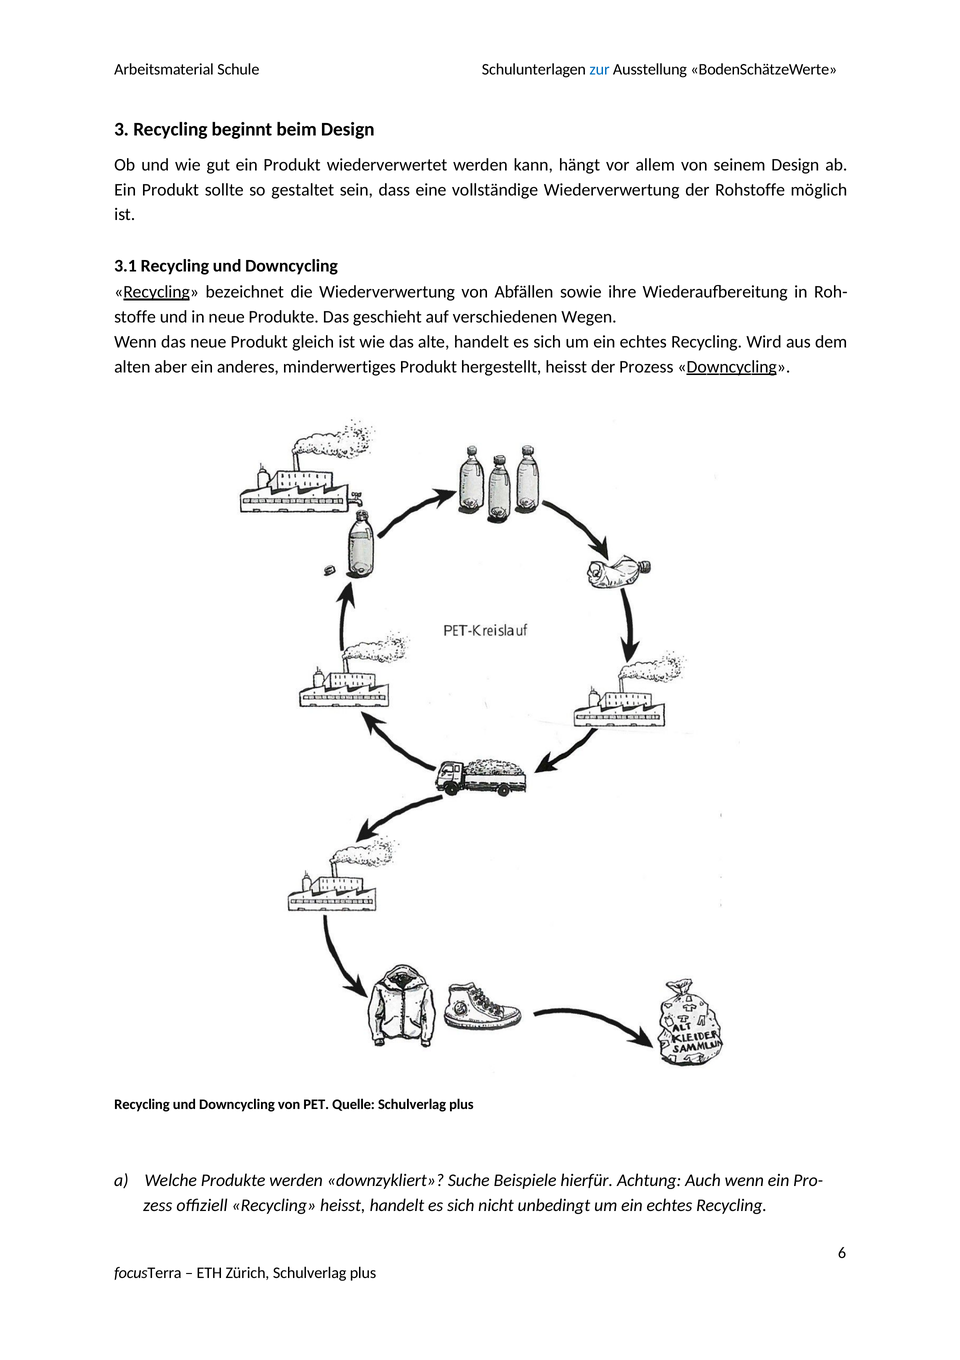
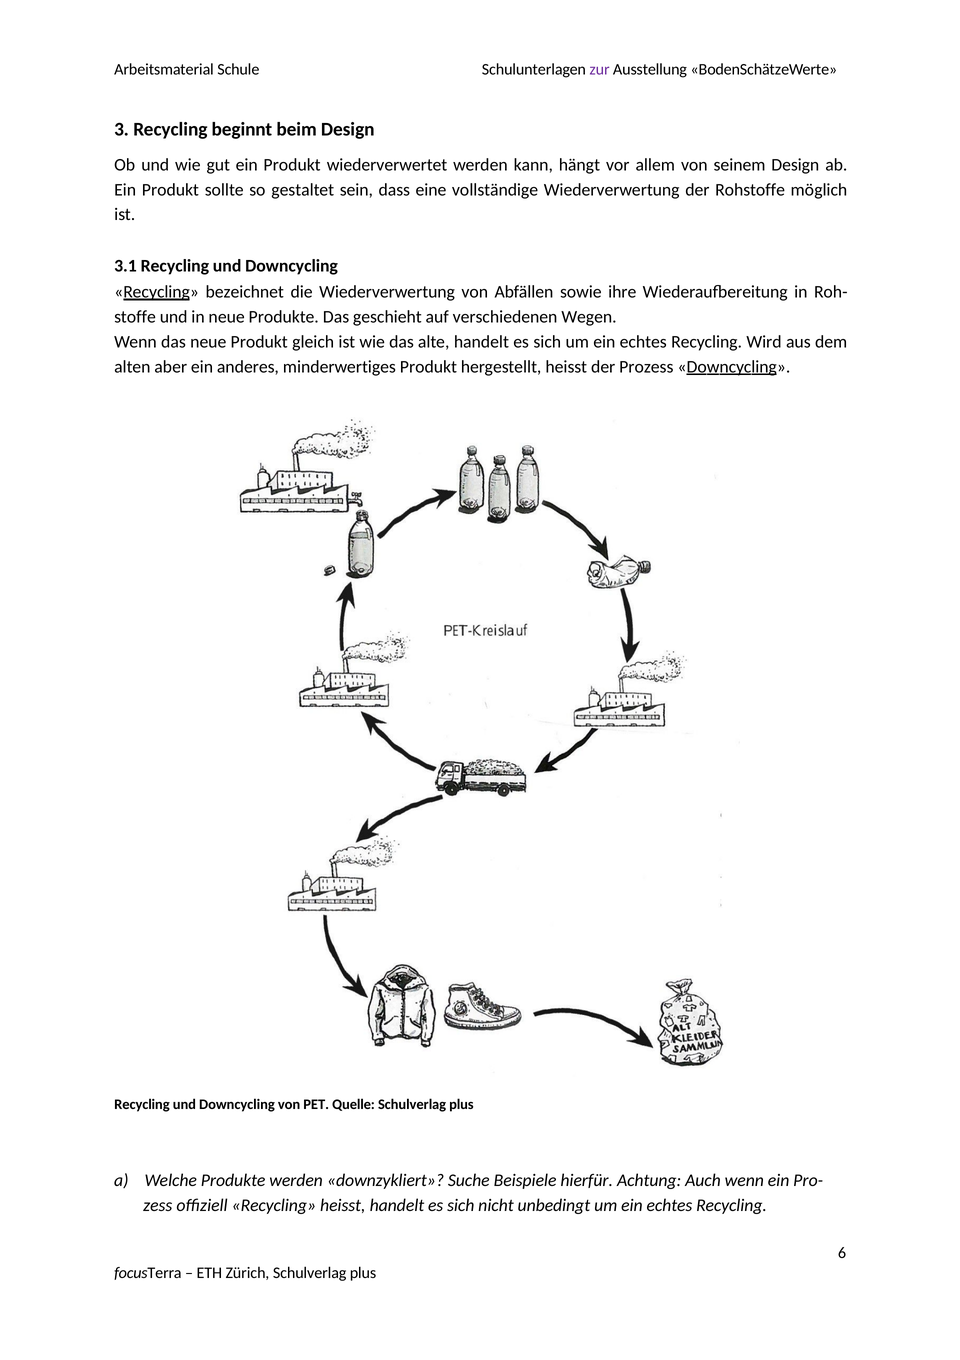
zur colour: blue -> purple
